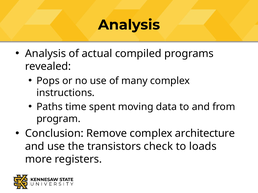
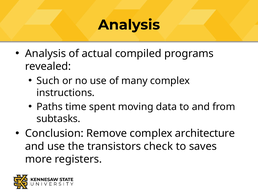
Pops: Pops -> Such
program: program -> subtasks
loads: loads -> saves
